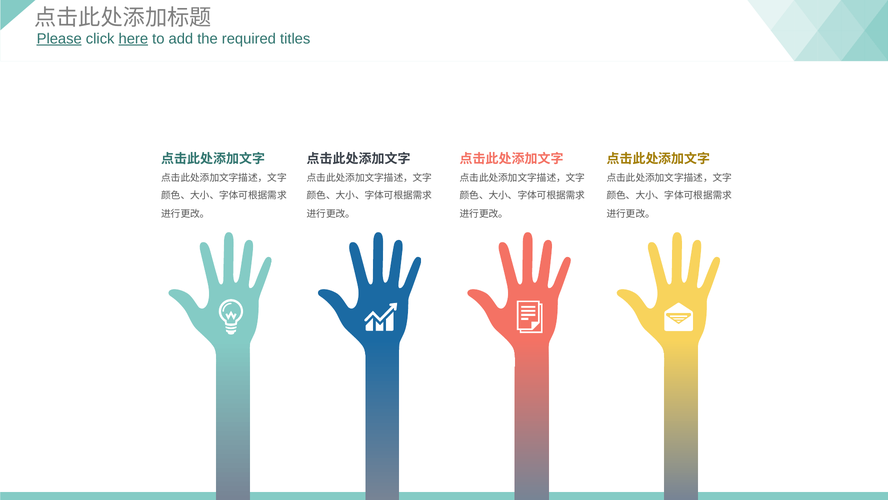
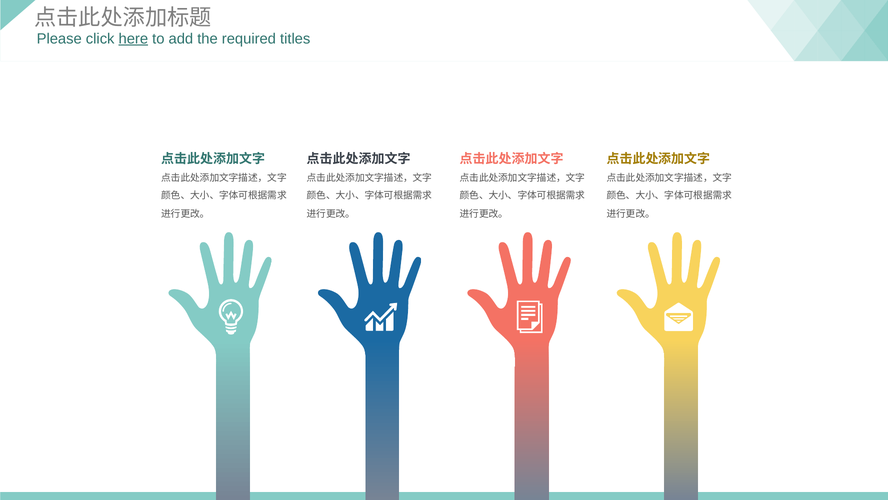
Please underline: present -> none
